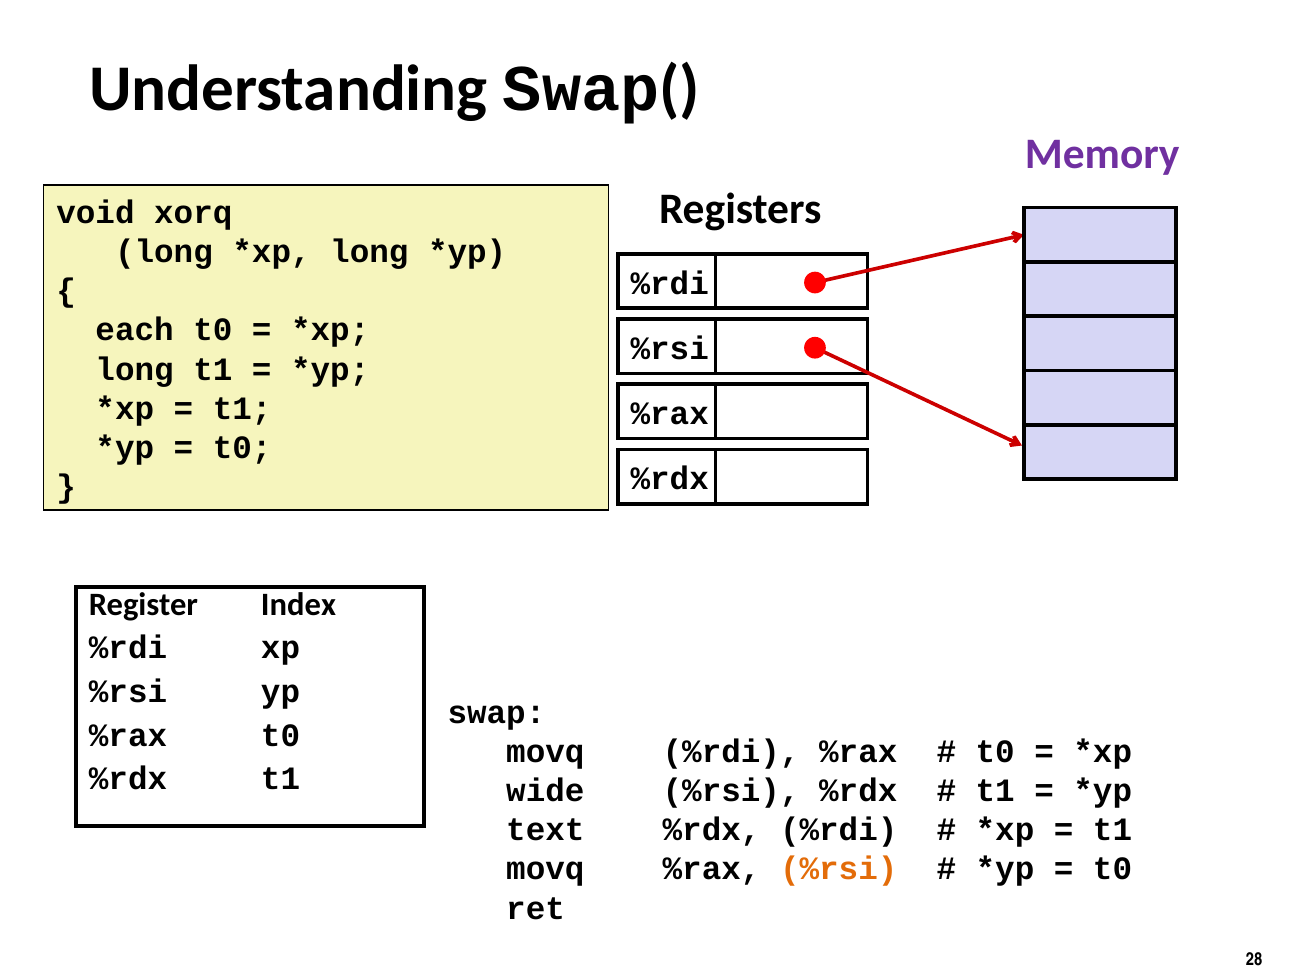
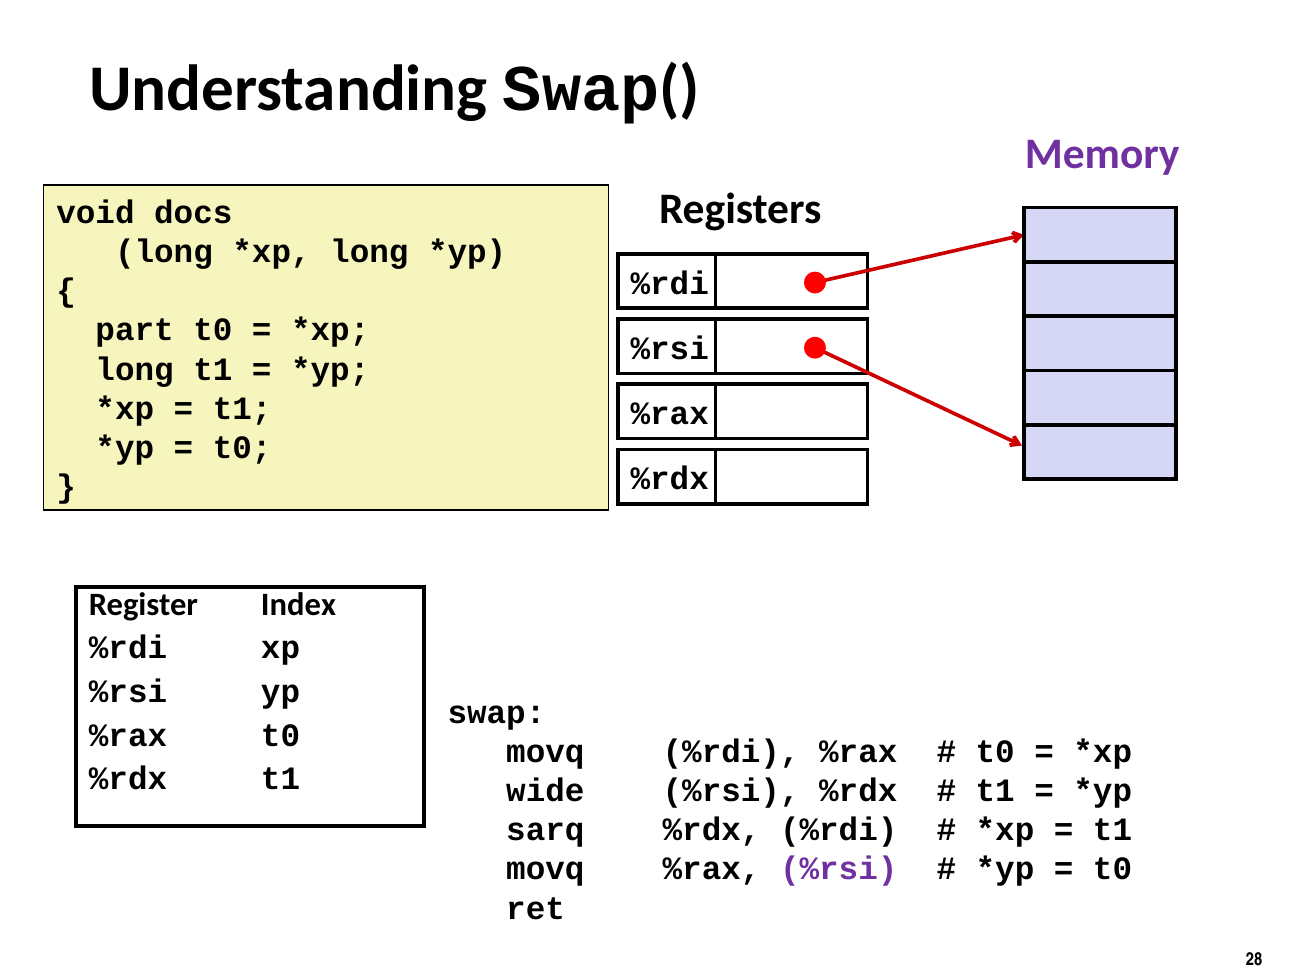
xorq: xorq -> docs
each: each -> part
text: text -> sarq
%rsi at (839, 869) colour: orange -> purple
